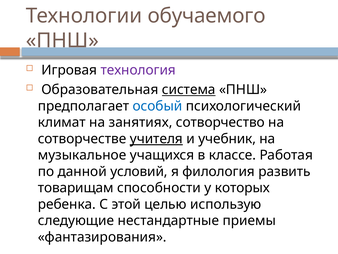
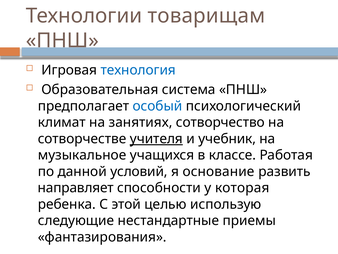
обучаемого: обучаемого -> товарищам
технология colour: purple -> blue
система underline: present -> none
филология: филология -> основание
товарищам: товарищам -> направляет
которых: которых -> которая
